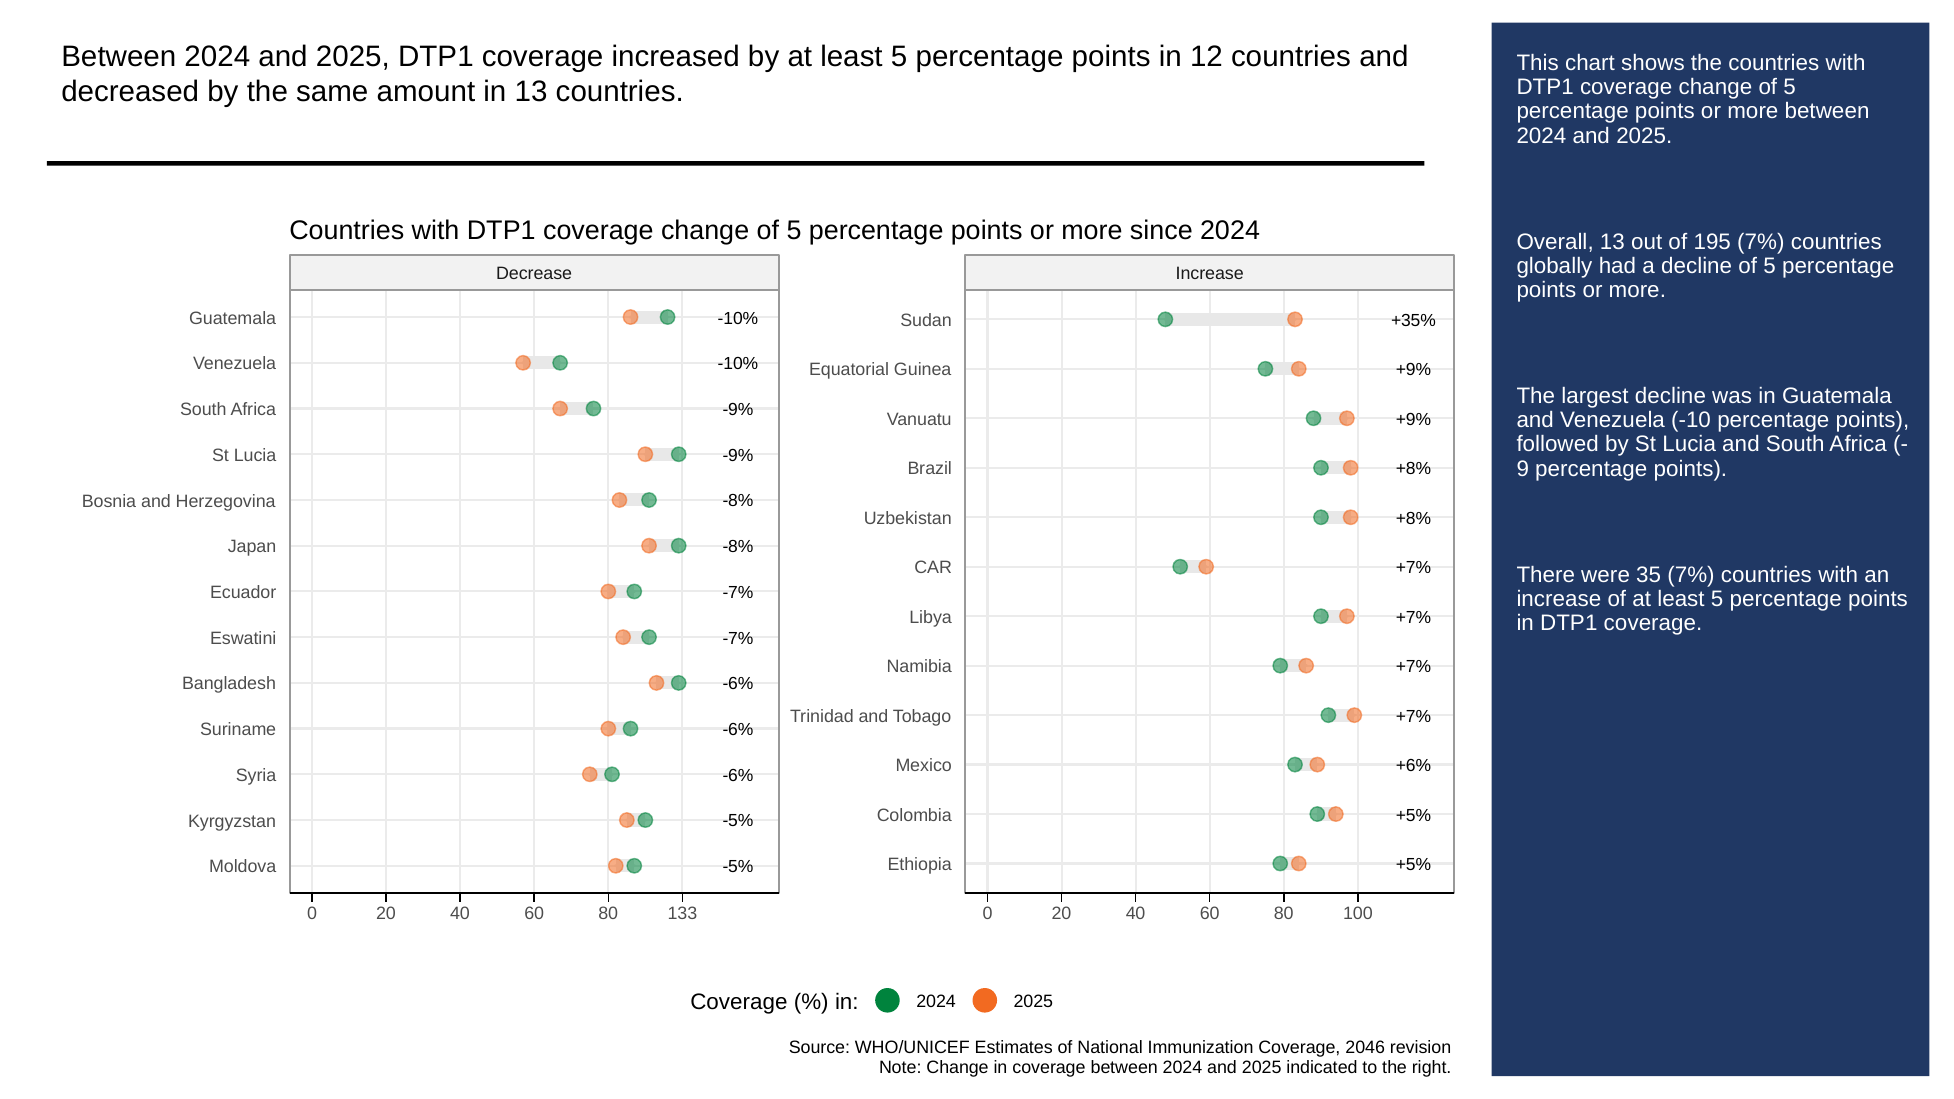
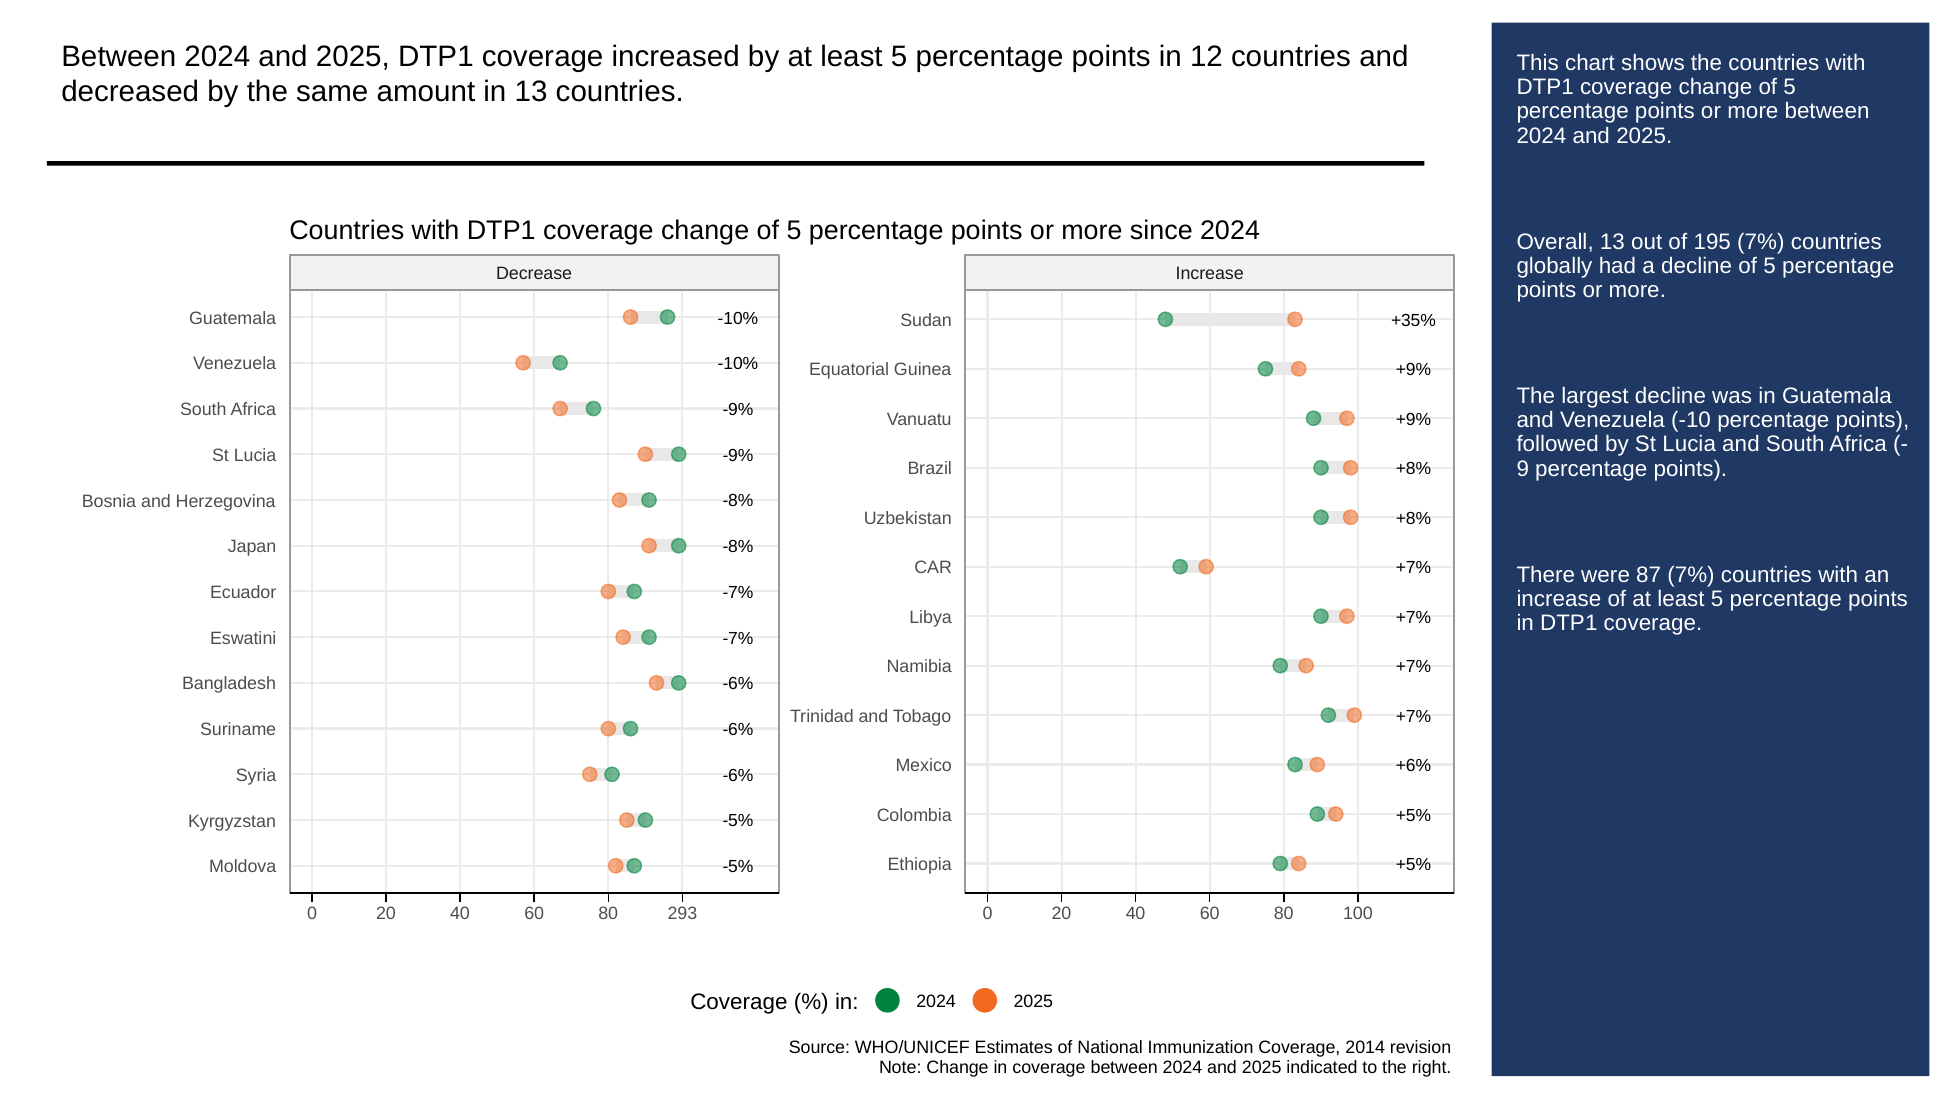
35: 35 -> 87
133: 133 -> 293
2046: 2046 -> 2014
